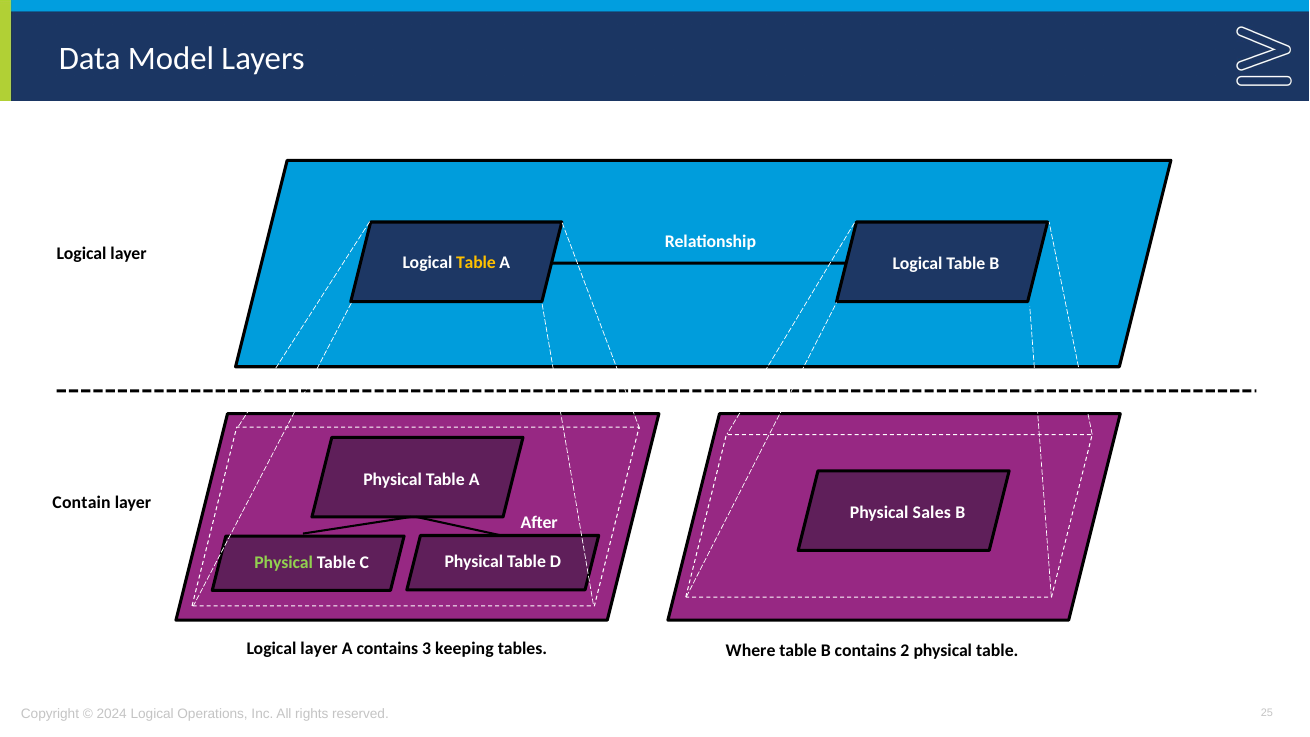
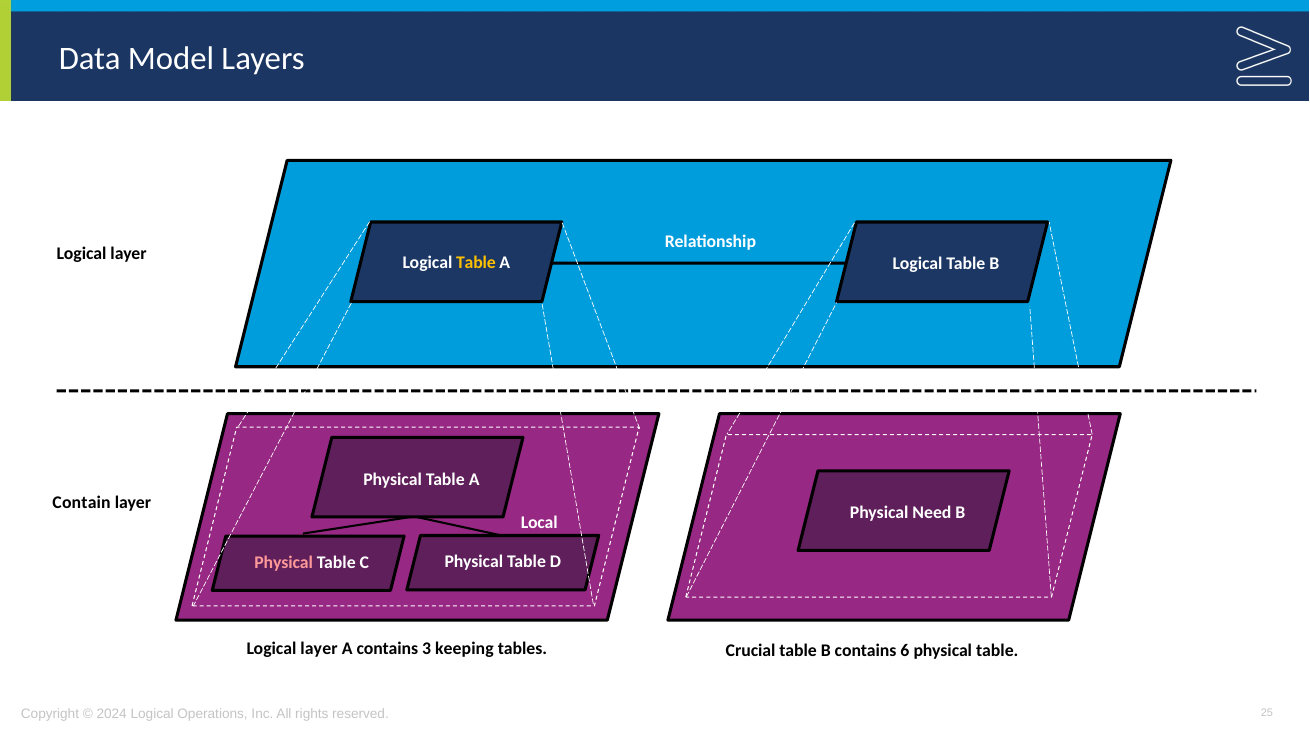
Sales: Sales -> Need
After: After -> Local
Physical at (284, 562) colour: light green -> pink
Where: Where -> Crucial
2: 2 -> 6
